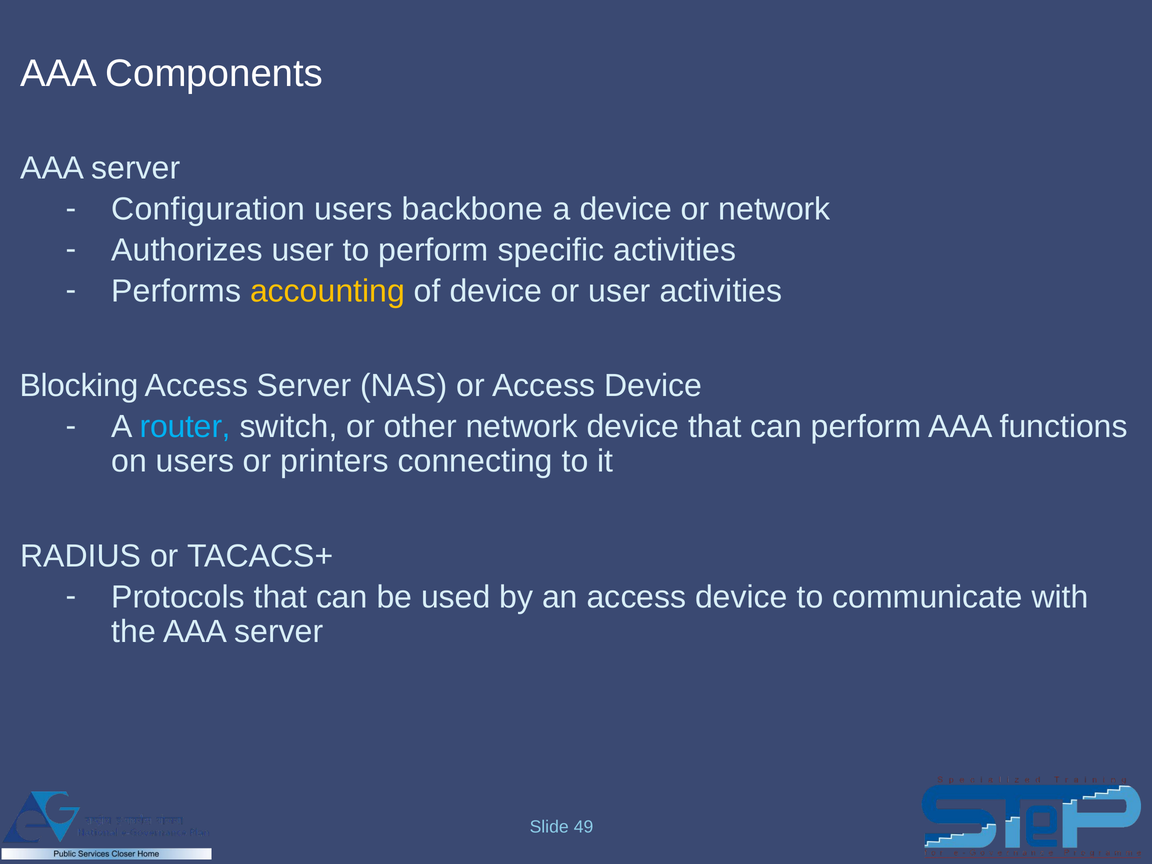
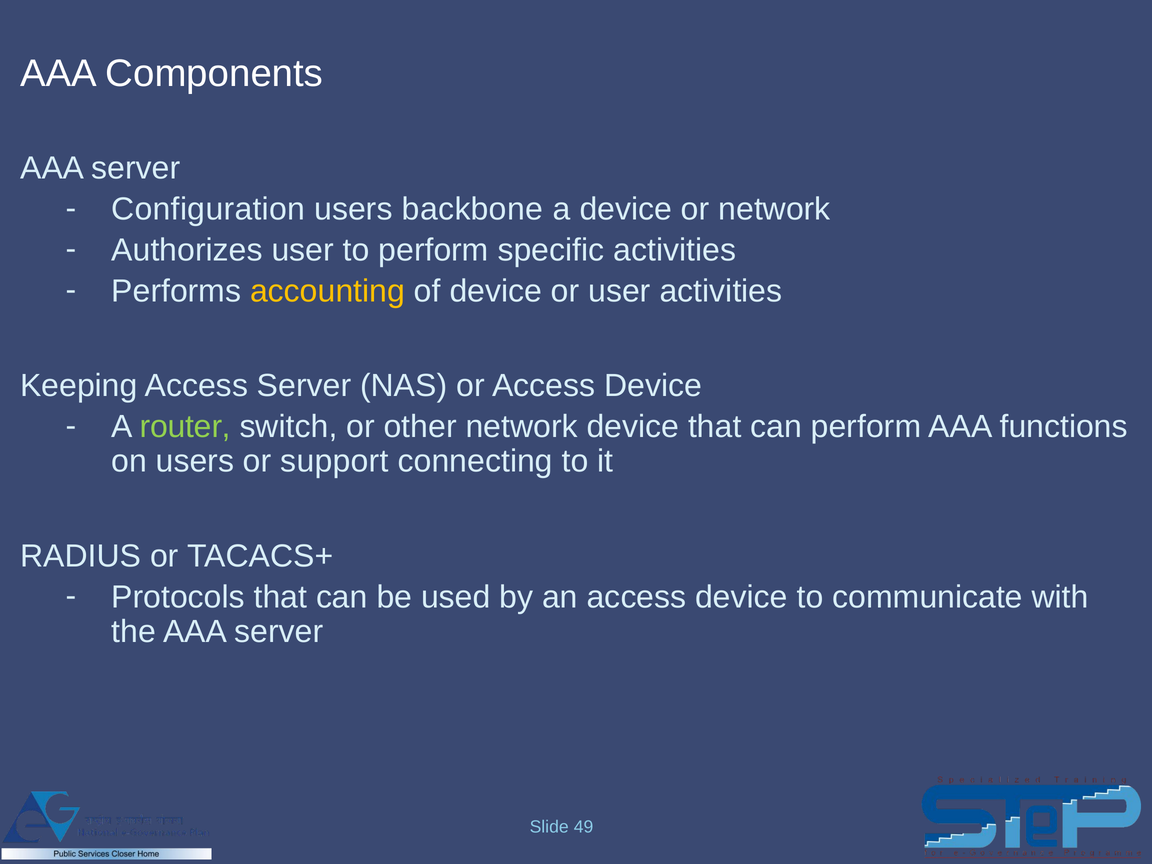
Blocking: Blocking -> Keeping
router colour: light blue -> light green
printers: printers -> support
